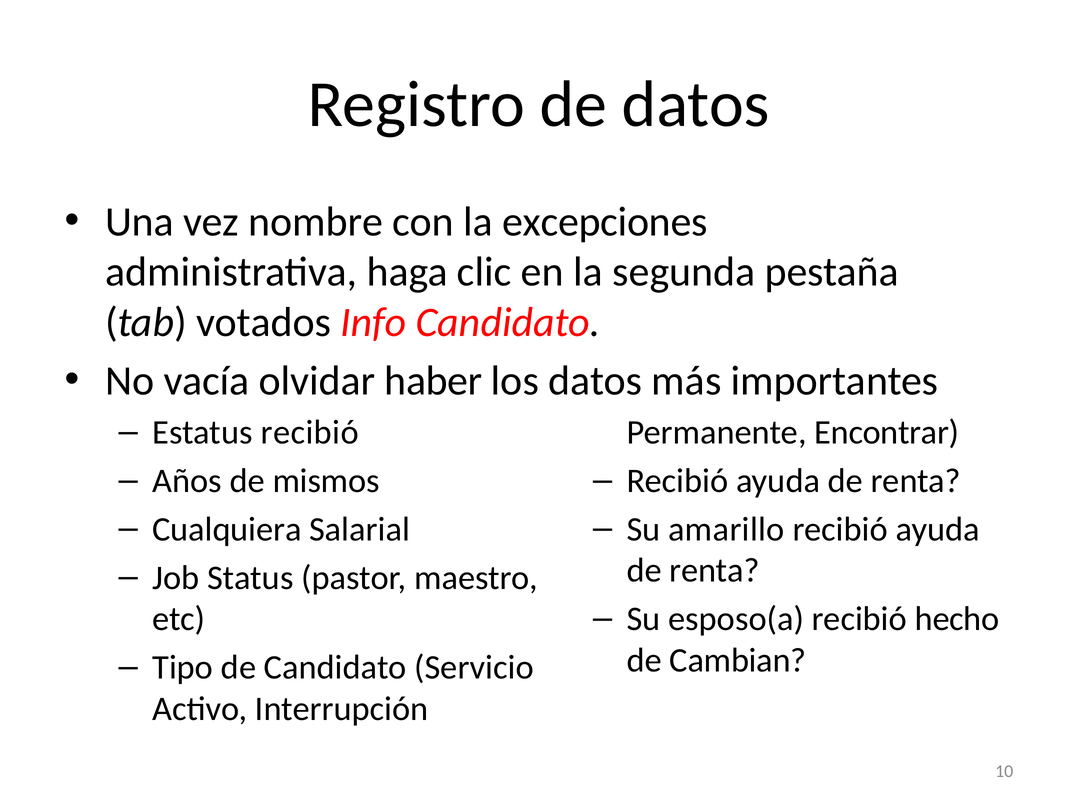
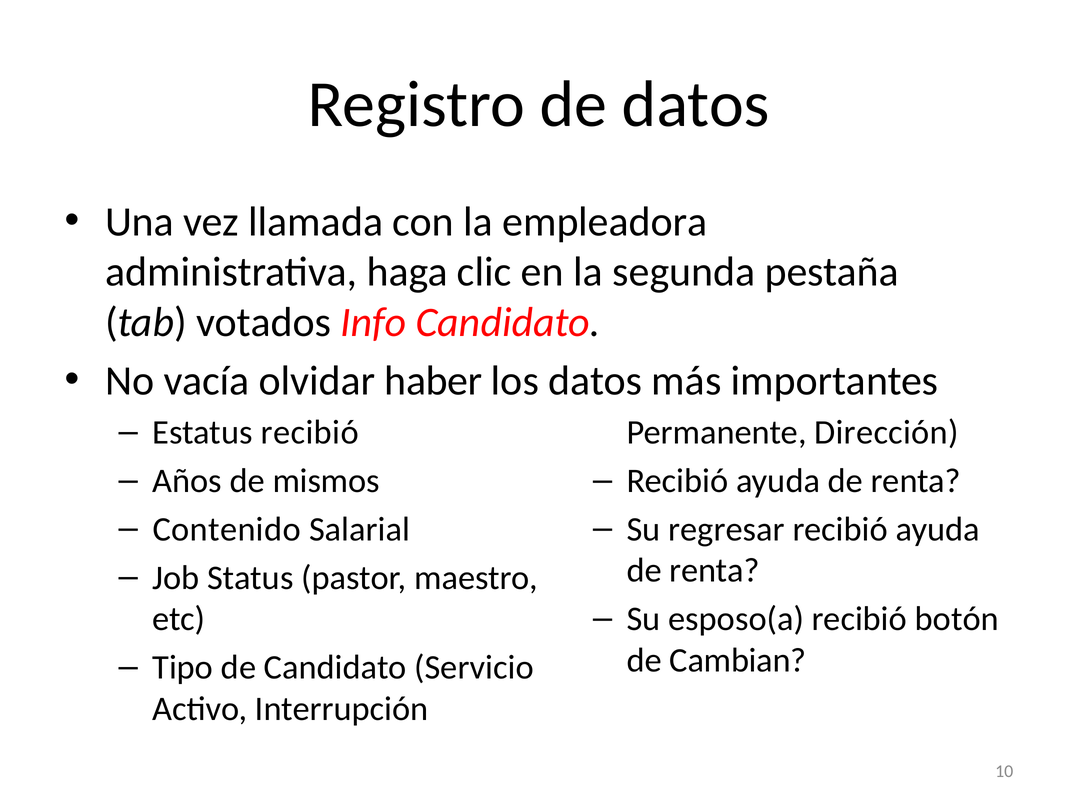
nombre: nombre -> llamada
excepciones: excepciones -> empleadora
Encontrar: Encontrar -> Dirección
Cualquiera: Cualquiera -> Contenido
amarillo: amarillo -> regresar
hecho: hecho -> botón
